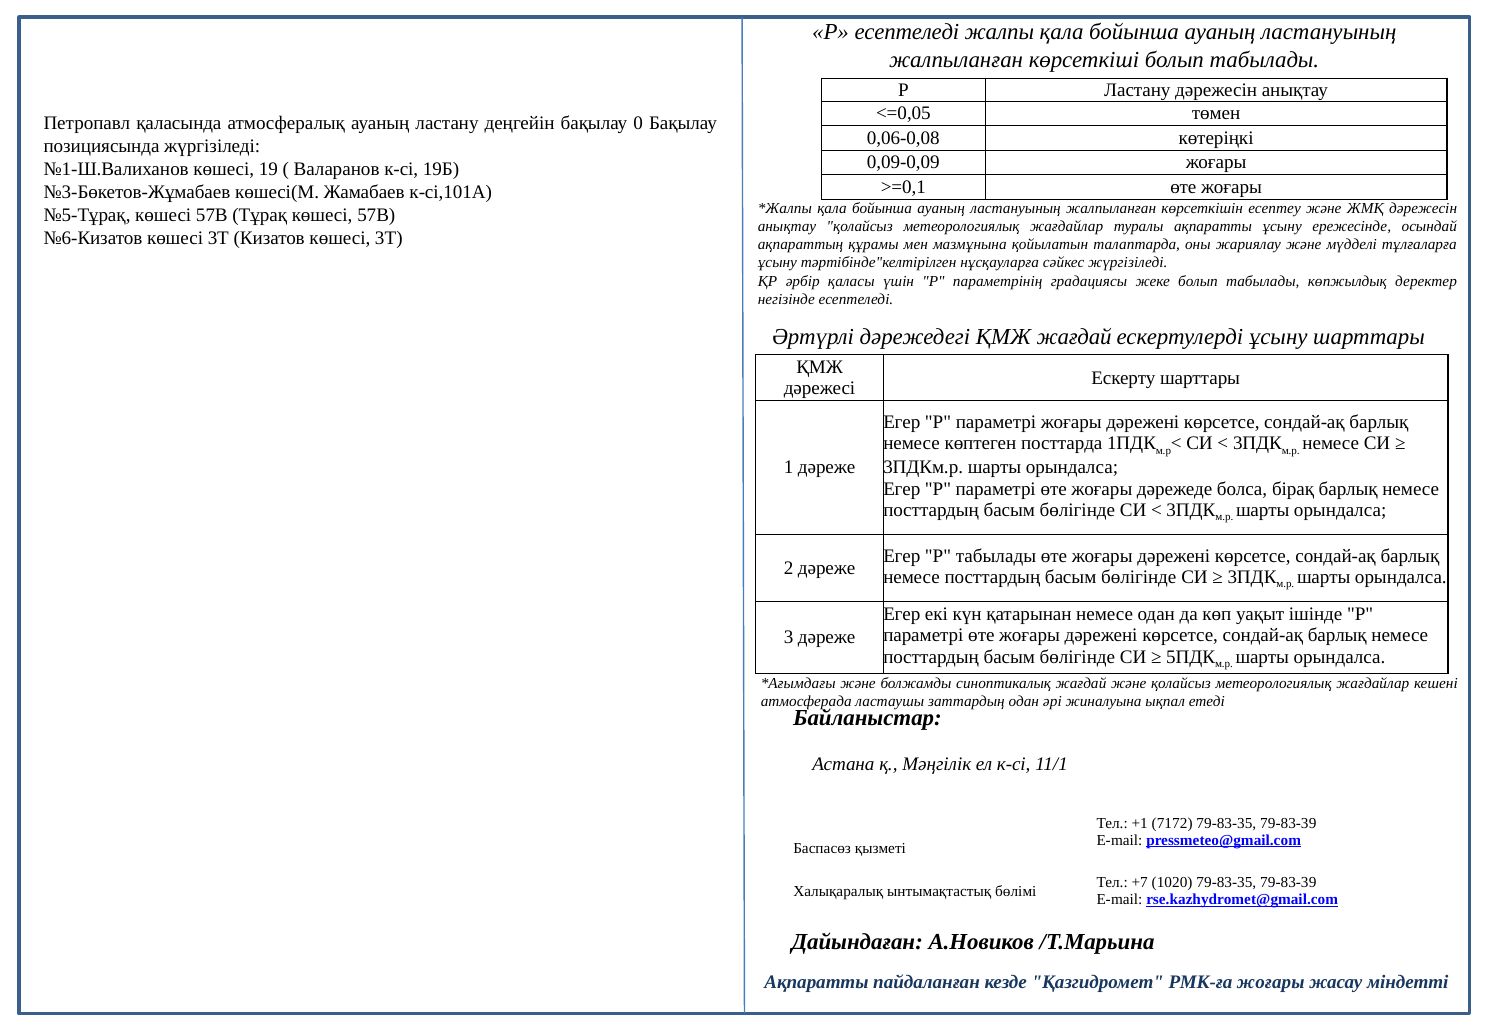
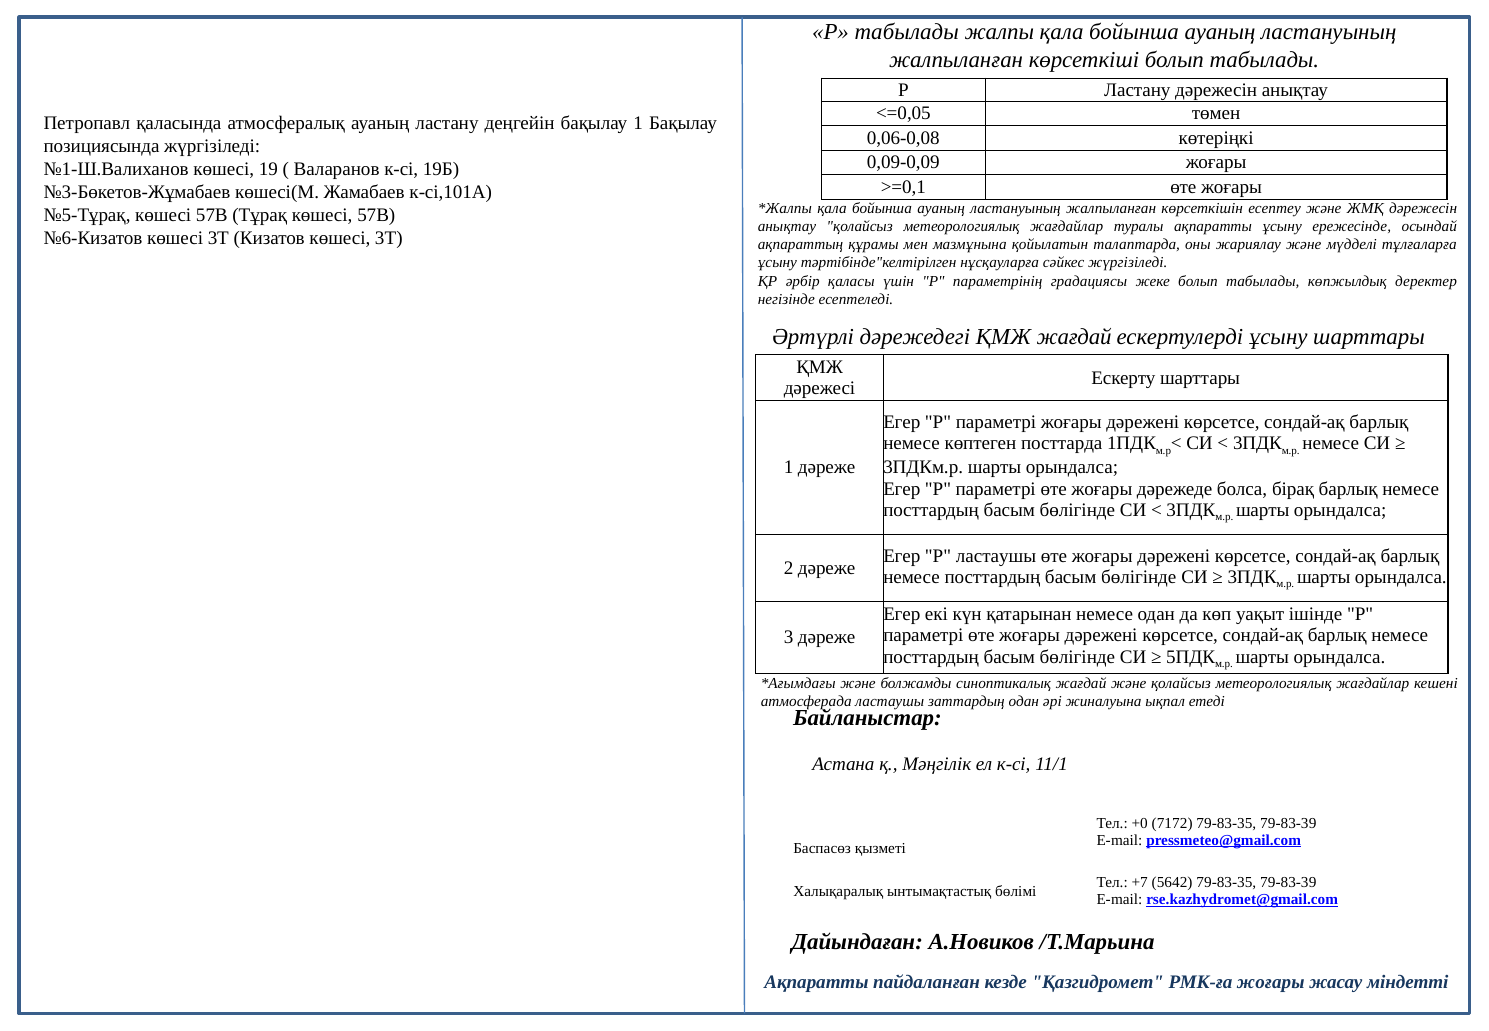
Р есептеледі: есептеледі -> табылады
бақылау 0: 0 -> 1
Р табылады: табылады -> ластаушы
+1: +1 -> +0
1020: 1020 -> 5642
